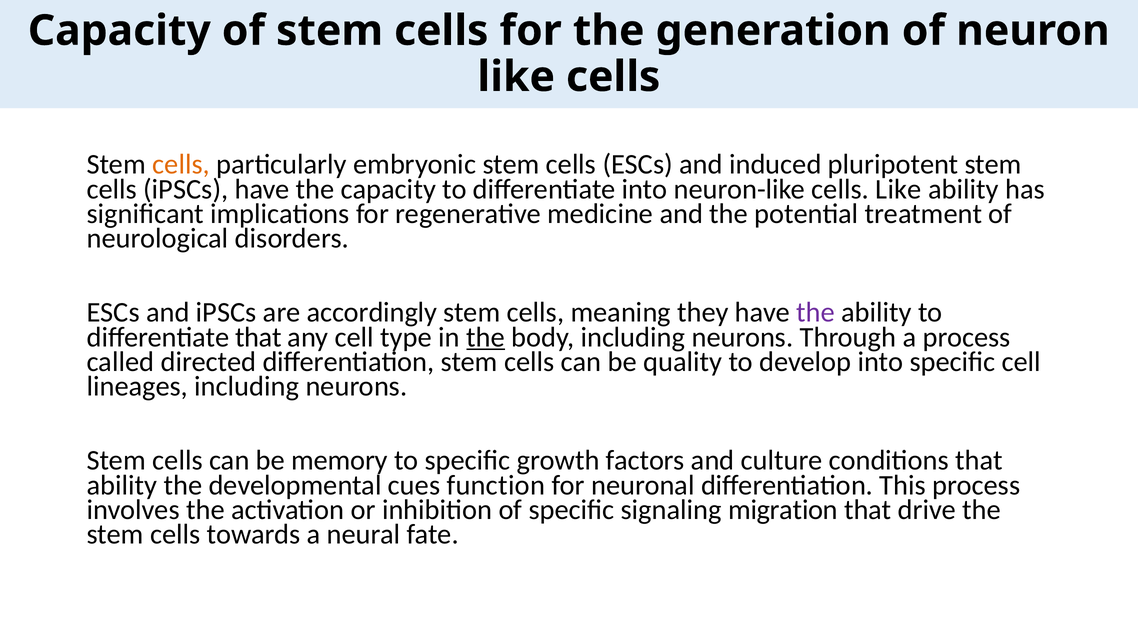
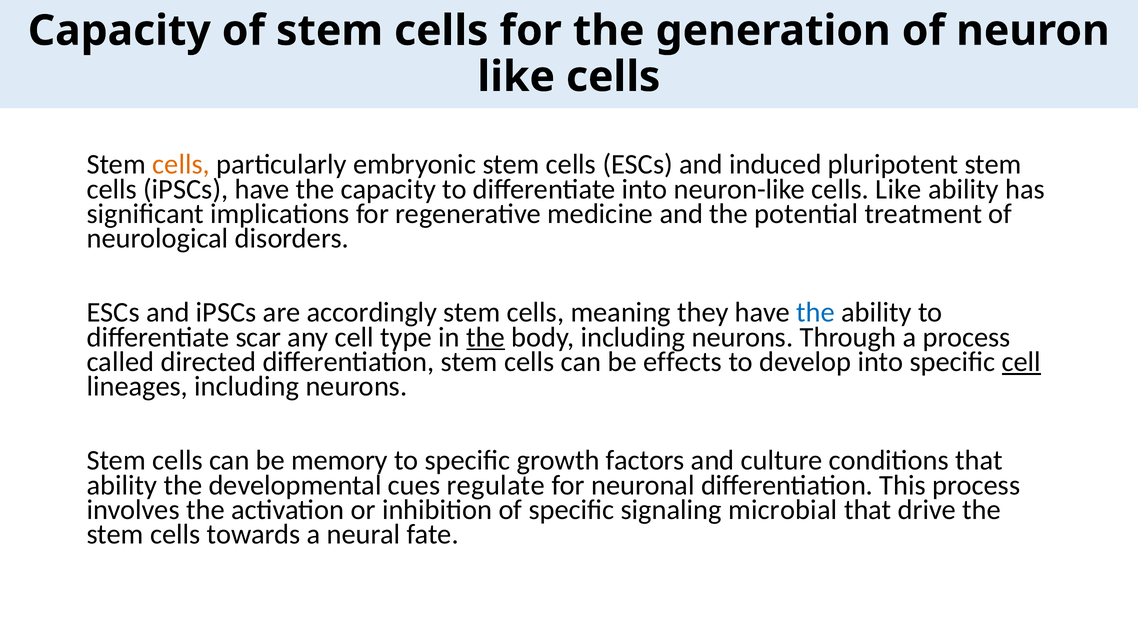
the at (816, 313) colour: purple -> blue
differentiate that: that -> scar
quality: quality -> effects
cell at (1021, 362) underline: none -> present
function: function -> regulate
migration: migration -> microbial
